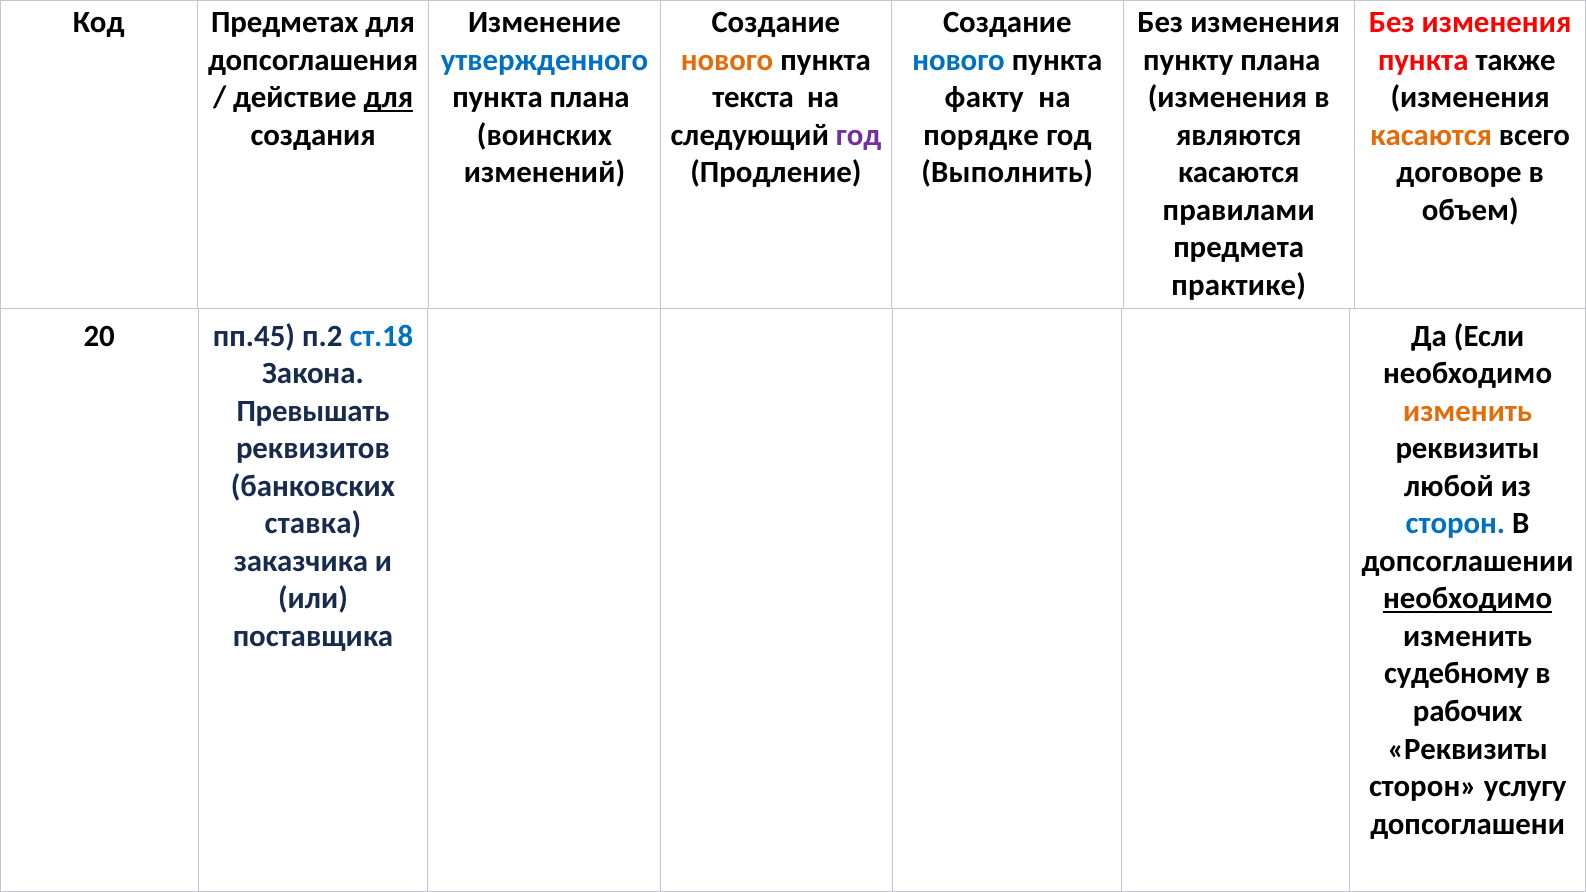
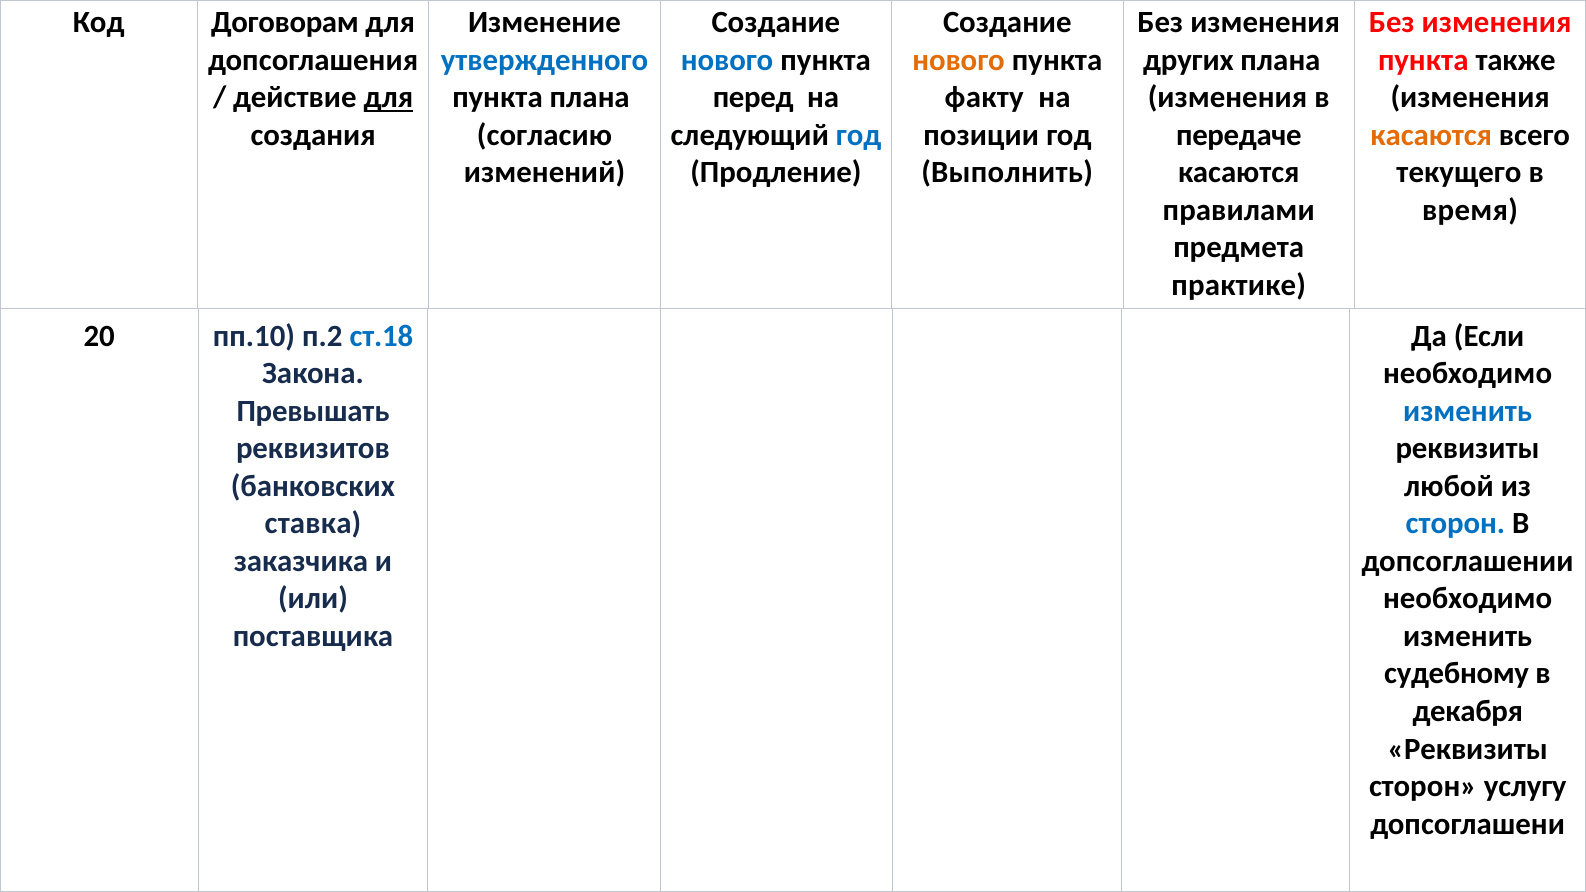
Предметах: Предметах -> Договорам
нового at (727, 60) colour: orange -> blue
нового at (958, 60) colour: blue -> orange
пункту: пункту -> других
текста: текста -> перед
воинских: воинских -> согласию
год at (859, 135) colour: purple -> blue
порядке: порядке -> позиции
являются: являются -> передаче
договоре: договоре -> текущего
объем: объем -> время
пп.45: пп.45 -> пп.10
изменить at (1468, 411) colour: orange -> blue
необходимо at (1468, 599) underline: present -> none
рабочих: рабочих -> декабря
